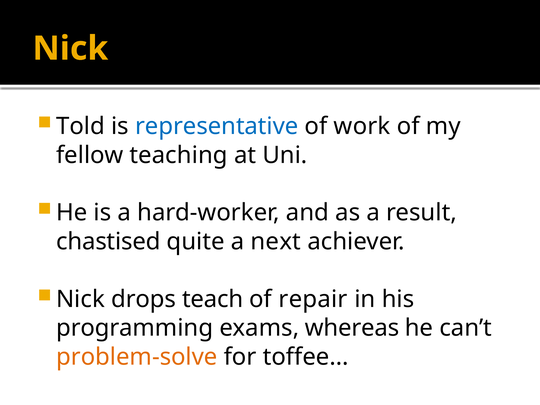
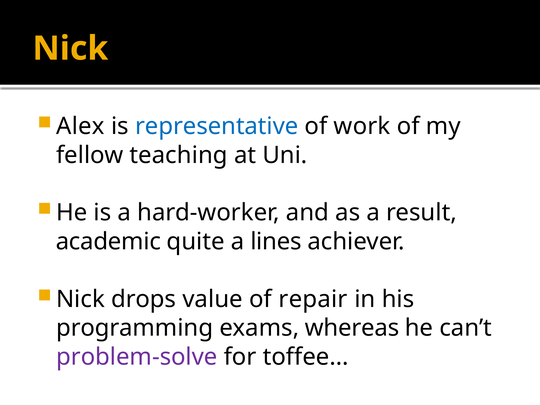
Told: Told -> Alex
chastised: chastised -> academic
next: next -> lines
teach: teach -> value
problem-solve colour: orange -> purple
